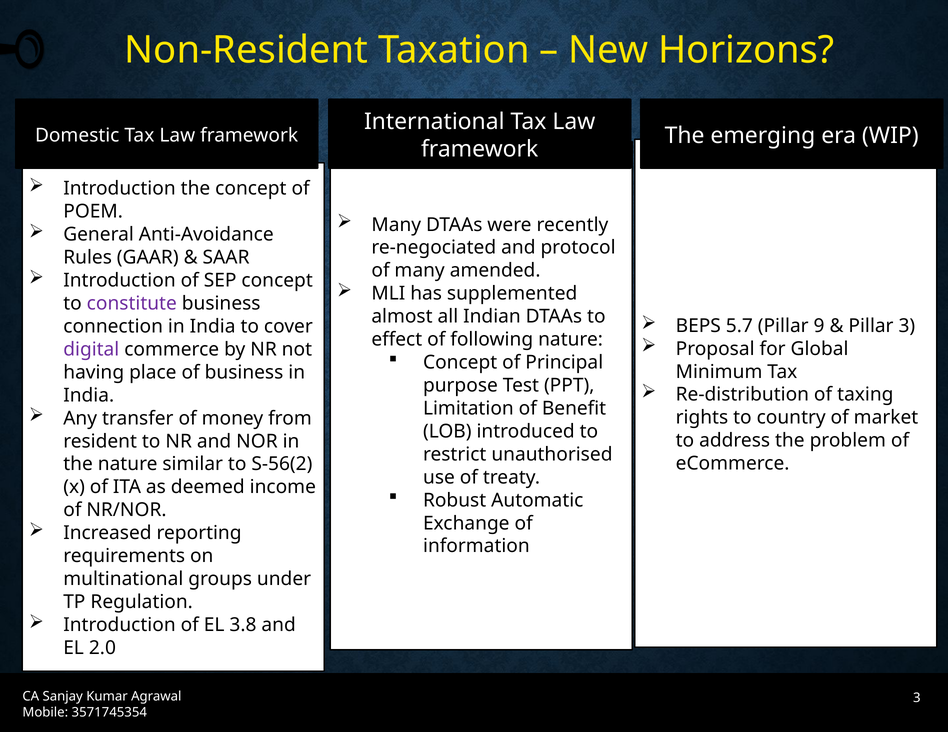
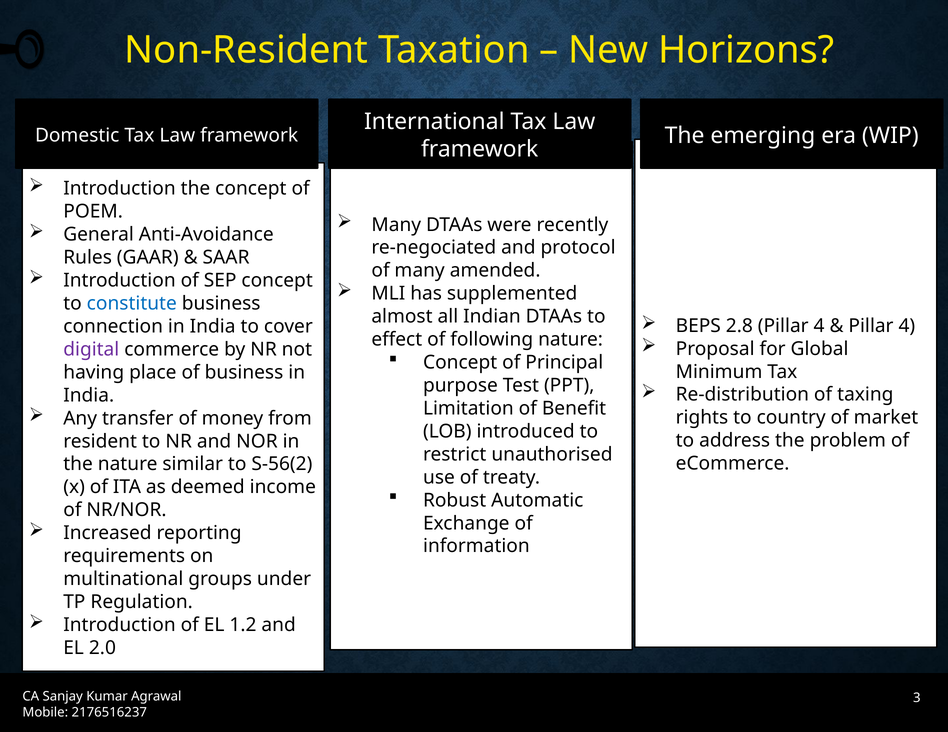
constitute colour: purple -> blue
5.7: 5.7 -> 2.8
9 at (819, 325): 9 -> 4
3 at (907, 325): 3 -> 4
3.8: 3.8 -> 1.2
3571745354: 3571745354 -> 2176516237
